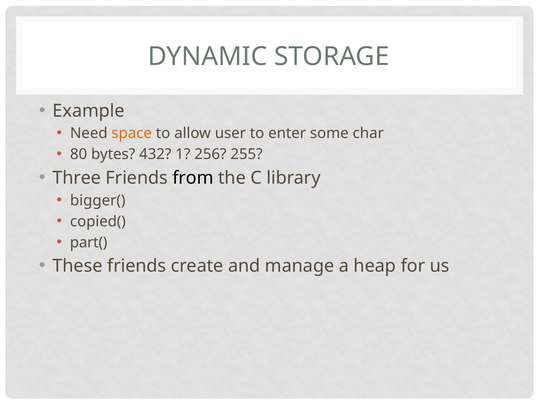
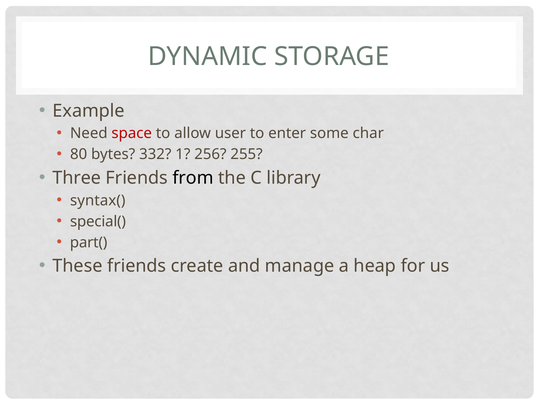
space colour: orange -> red
432: 432 -> 332
bigger(: bigger( -> syntax(
copied(: copied( -> special(
